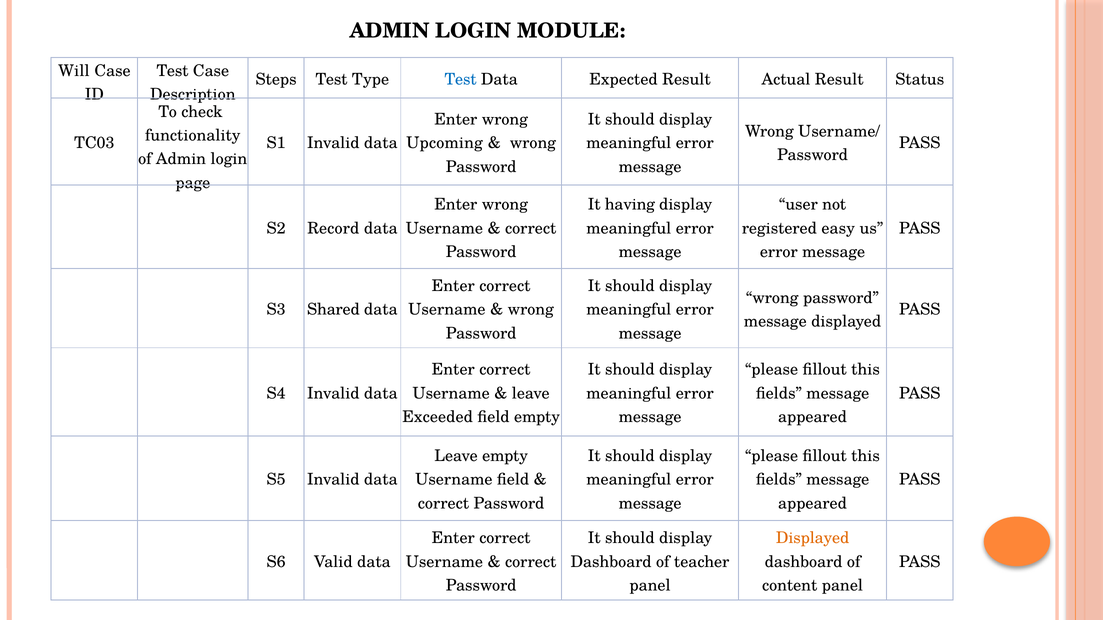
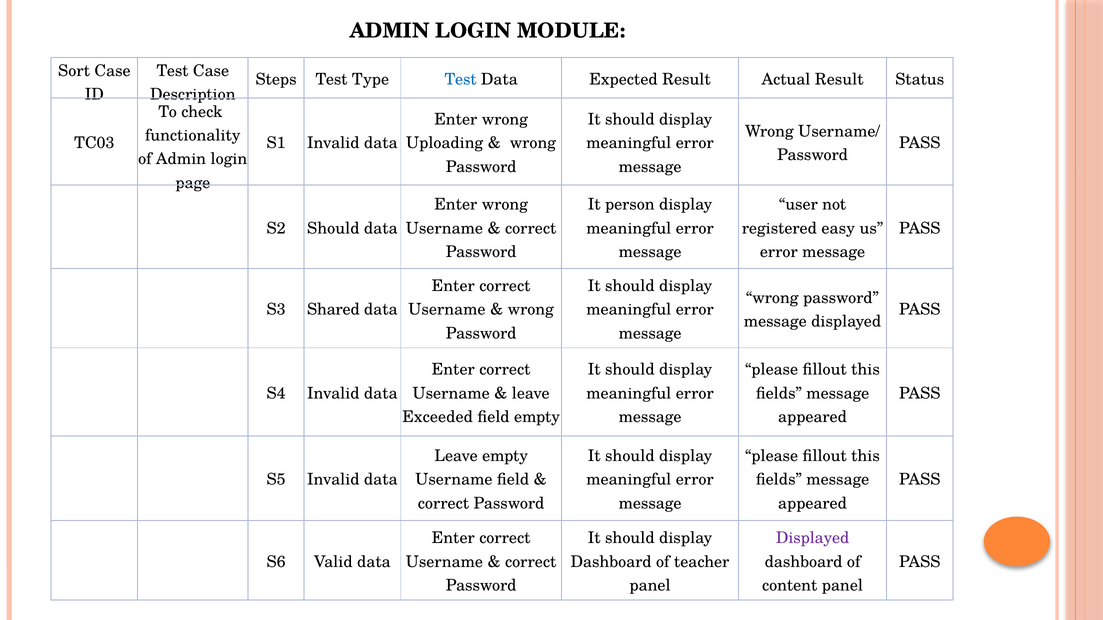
Will: Will -> Sort
Upcoming: Upcoming -> Uploading
having: having -> person
S2 Record: Record -> Should
Displayed at (813, 538) colour: orange -> purple
